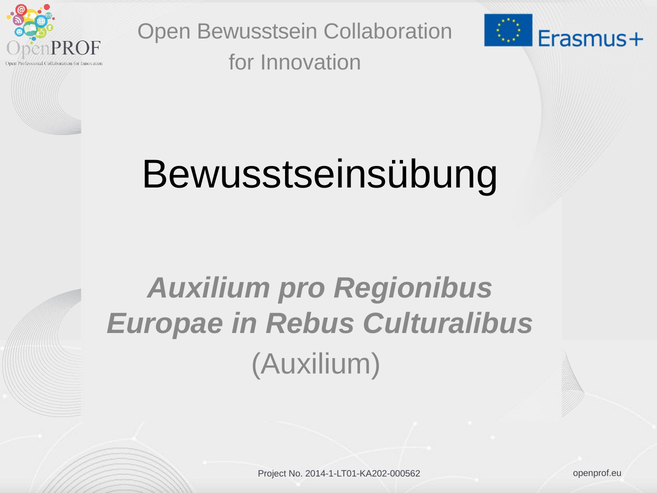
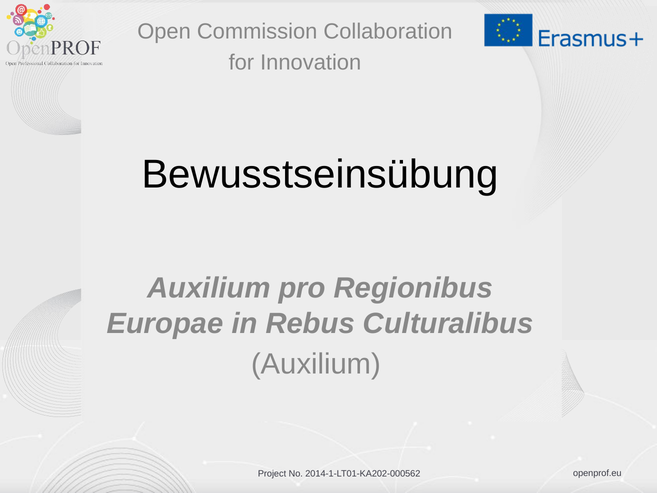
Bewusstsein: Bewusstsein -> Commission
